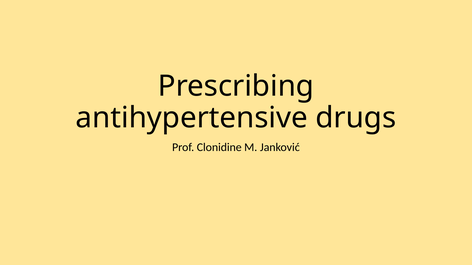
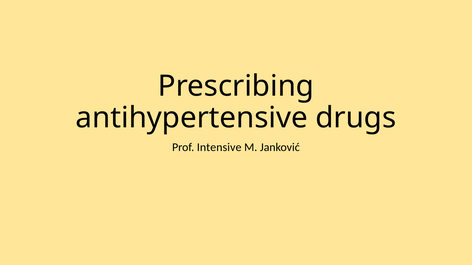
Clonidine: Clonidine -> Intensive
